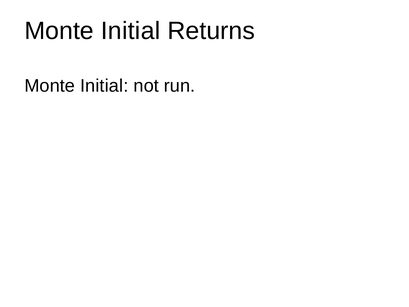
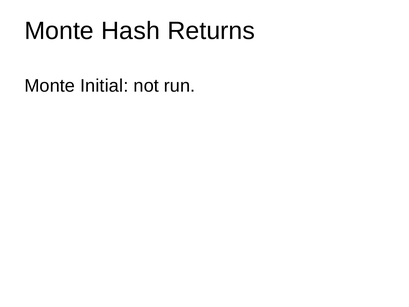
Initial at (131, 31): Initial -> Hash
